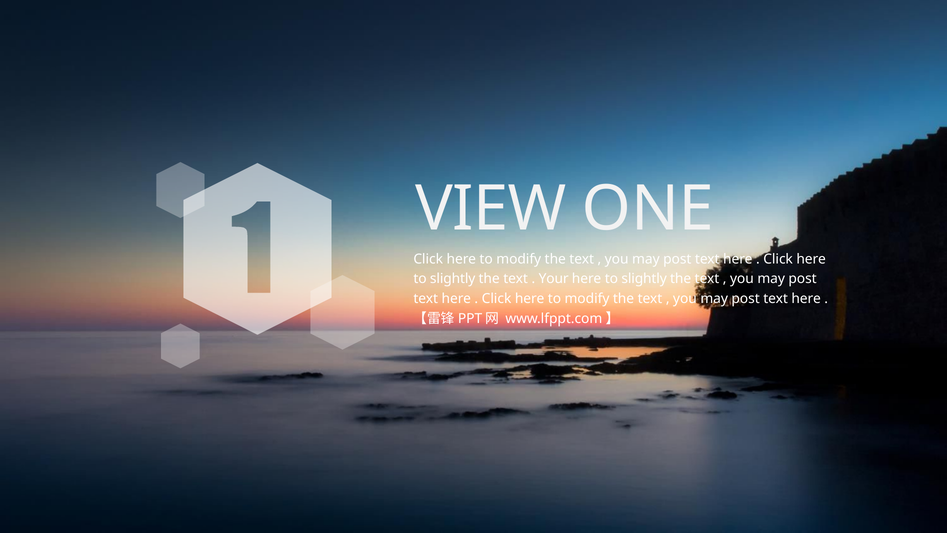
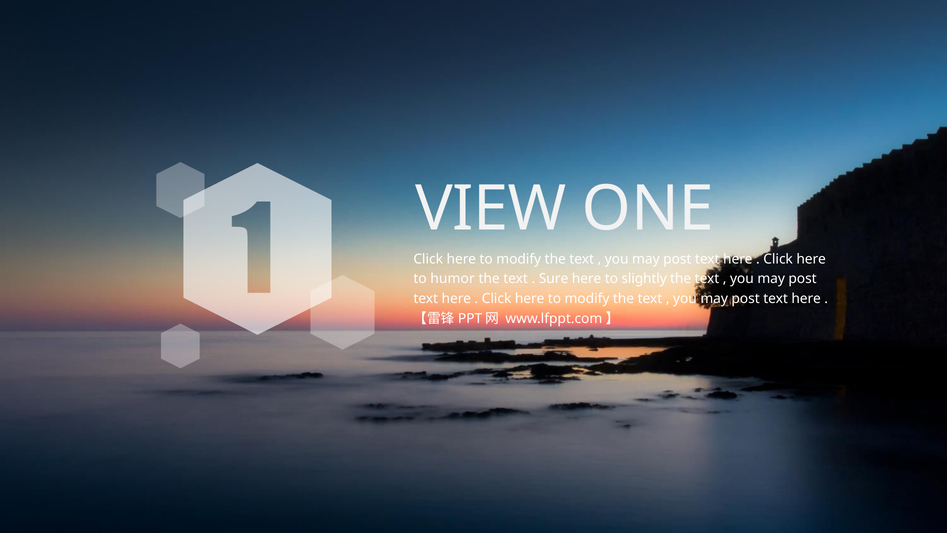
slightly at (453, 279): slightly -> humor
Your: Your -> Sure
